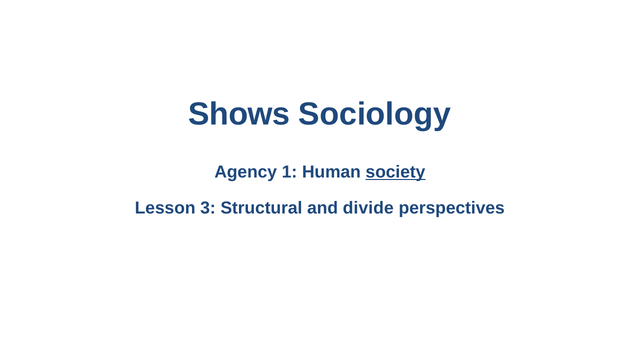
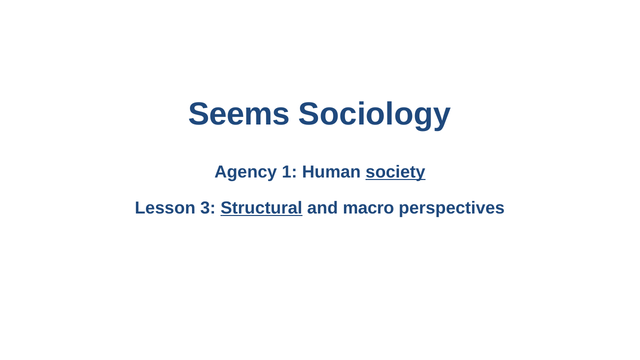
Shows: Shows -> Seems
Structural underline: none -> present
divide: divide -> macro
